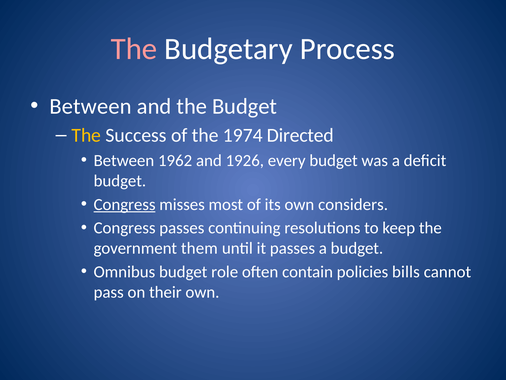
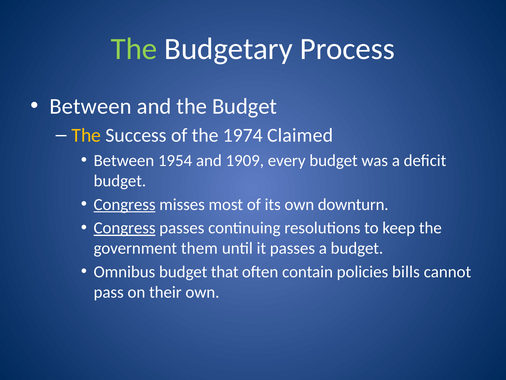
The at (134, 49) colour: pink -> light green
Directed: Directed -> Claimed
1962: 1962 -> 1954
1926: 1926 -> 1909
considers: considers -> downturn
Congress at (125, 228) underline: none -> present
role: role -> that
